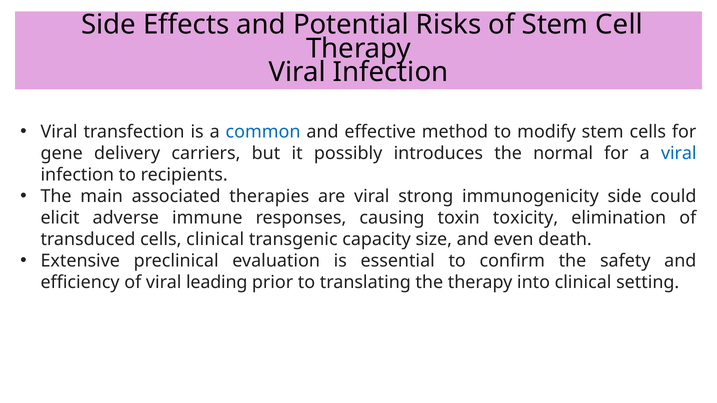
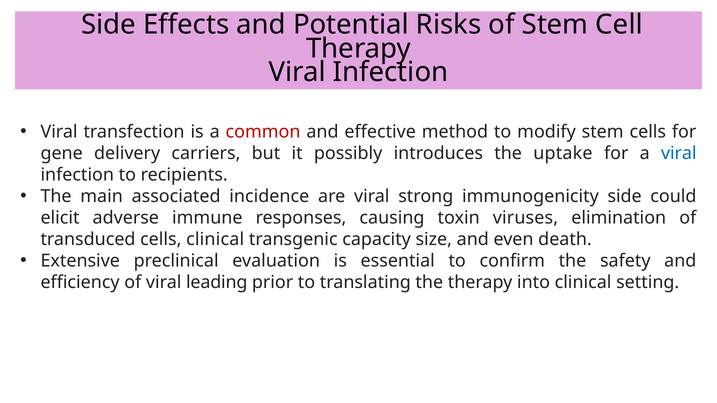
common colour: blue -> red
normal: normal -> uptake
therapies: therapies -> incidence
toxicity: toxicity -> viruses
